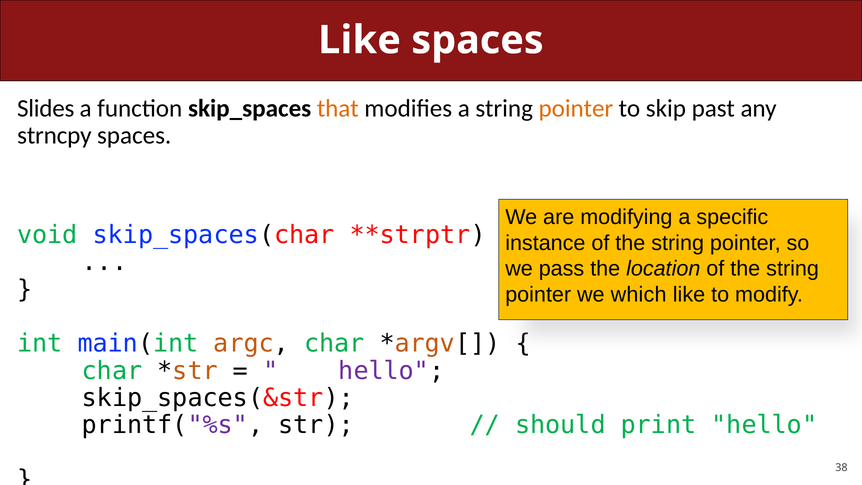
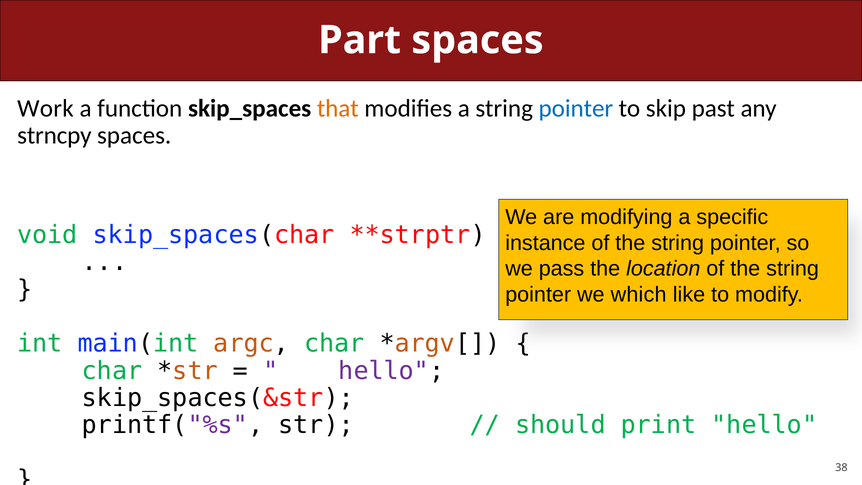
Like at (359, 40): Like -> Part
Slides: Slides -> Work
pointer at (576, 108) colour: orange -> blue
